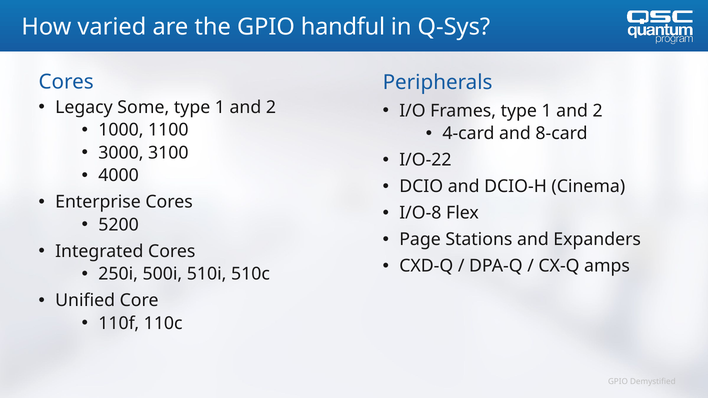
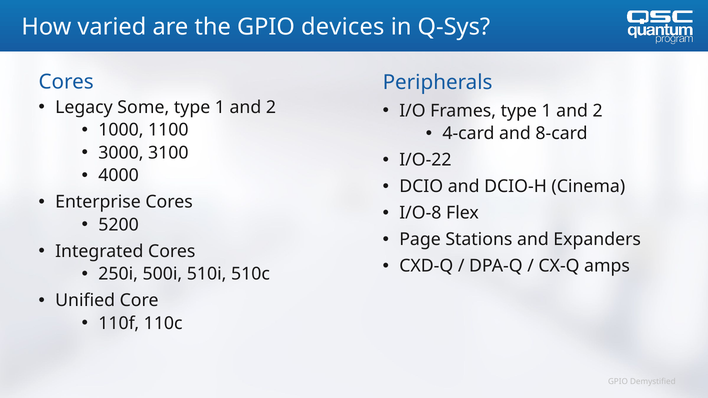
handful: handful -> devices
